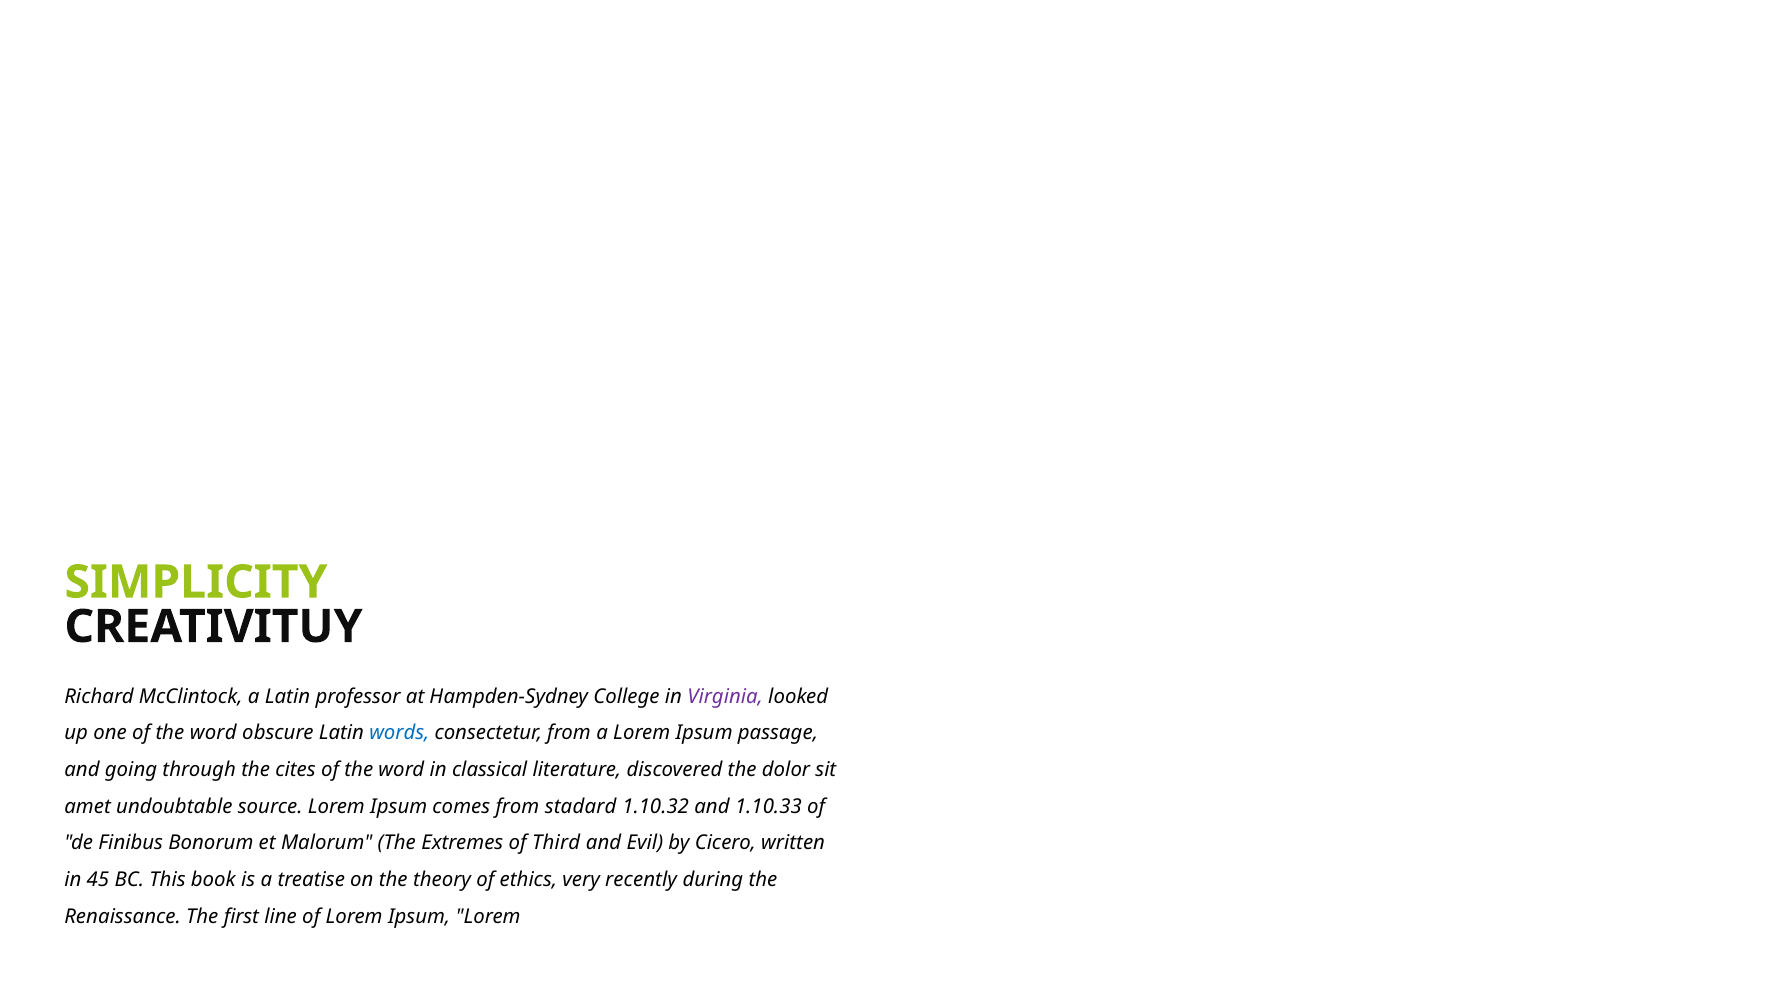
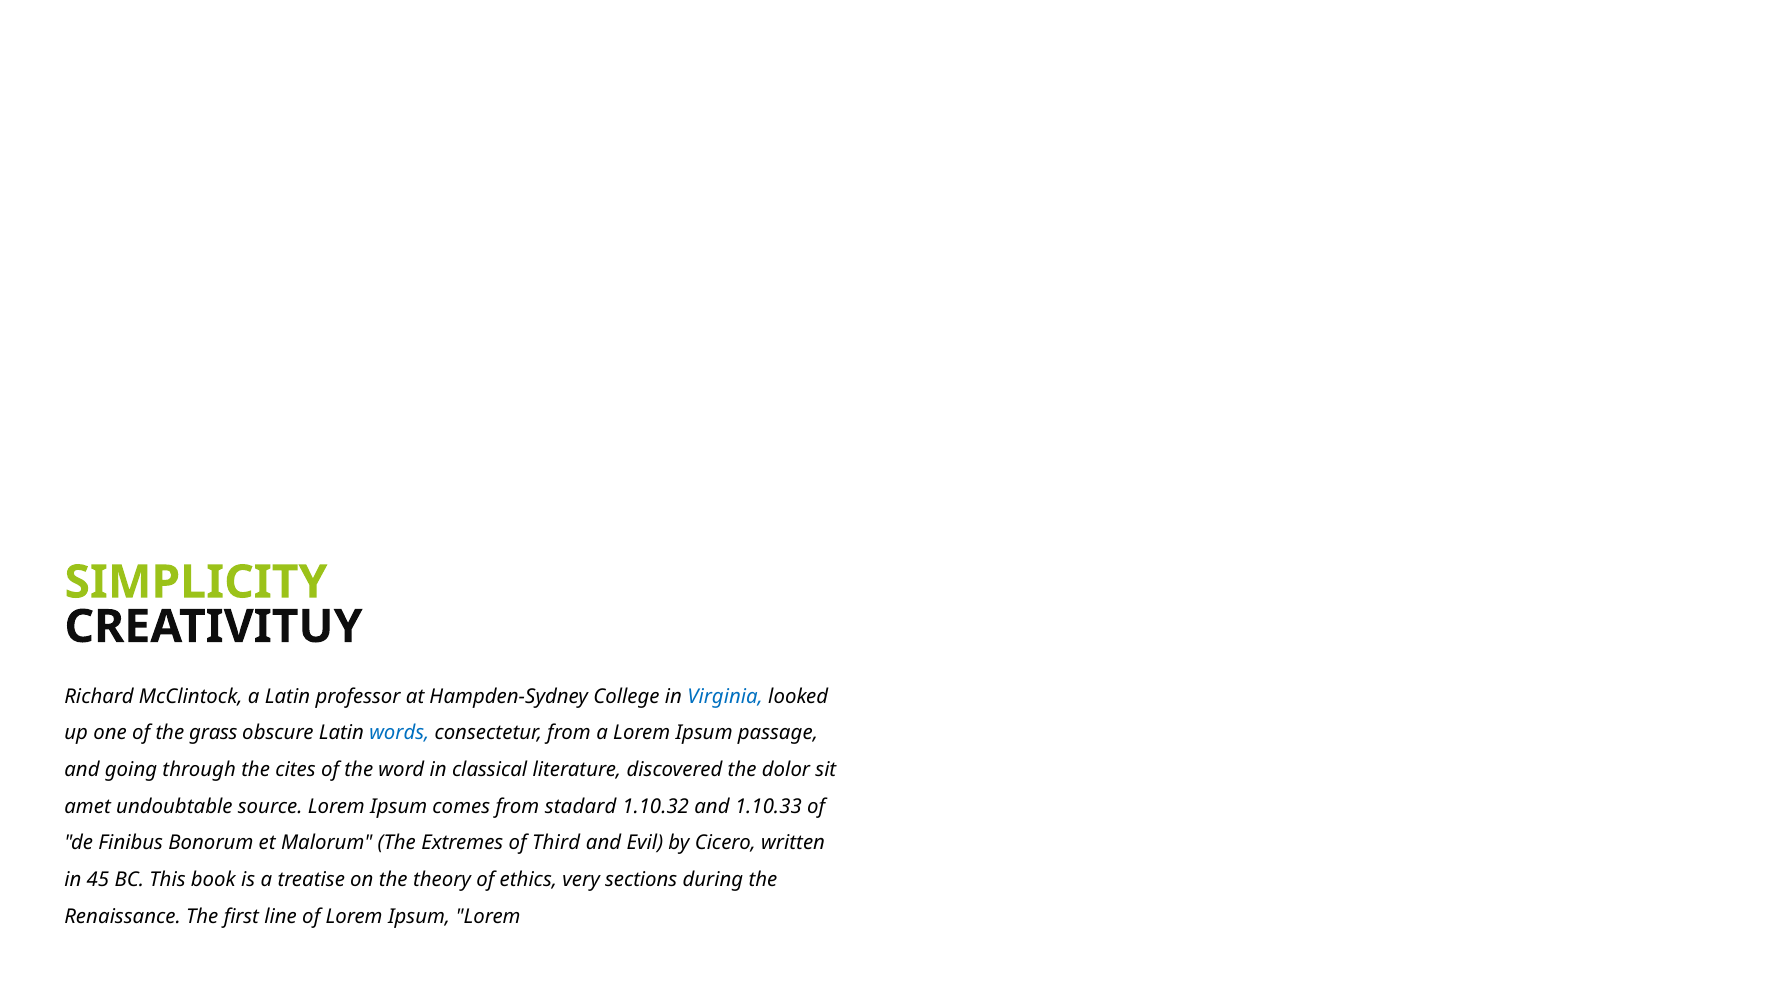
Virginia colour: purple -> blue
one of the word: word -> grass
recently: recently -> sections
